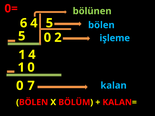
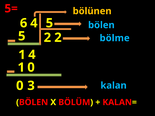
0=: 0= -> 5=
bölünen colour: light green -> yellow
0 at (47, 38): 0 -> 2
işleme: işleme -> bölme
7: 7 -> 3
